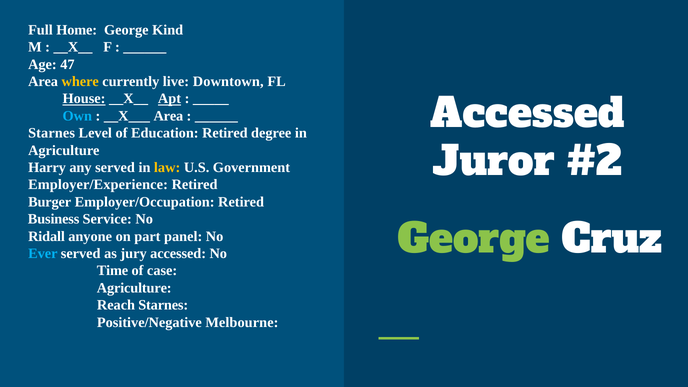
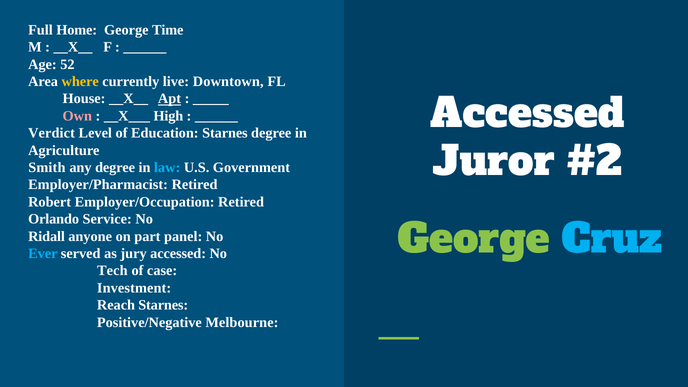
Kind: Kind -> Time
47: 47 -> 52
House underline: present -> none
Own colour: light blue -> pink
__X___ Area: Area -> High
Starnes at (52, 133): Starnes -> Verdict
Education Retired: Retired -> Starnes
Harry: Harry -> Smith
any served: served -> degree
law colour: yellow -> light blue
Employer/Experience: Employer/Experience -> Employer/Pharmacist
Burger: Burger -> Robert
Business: Business -> Orlando
Cruz colour: white -> light blue
Time: Time -> Tech
Agriculture at (134, 288): Agriculture -> Investment
